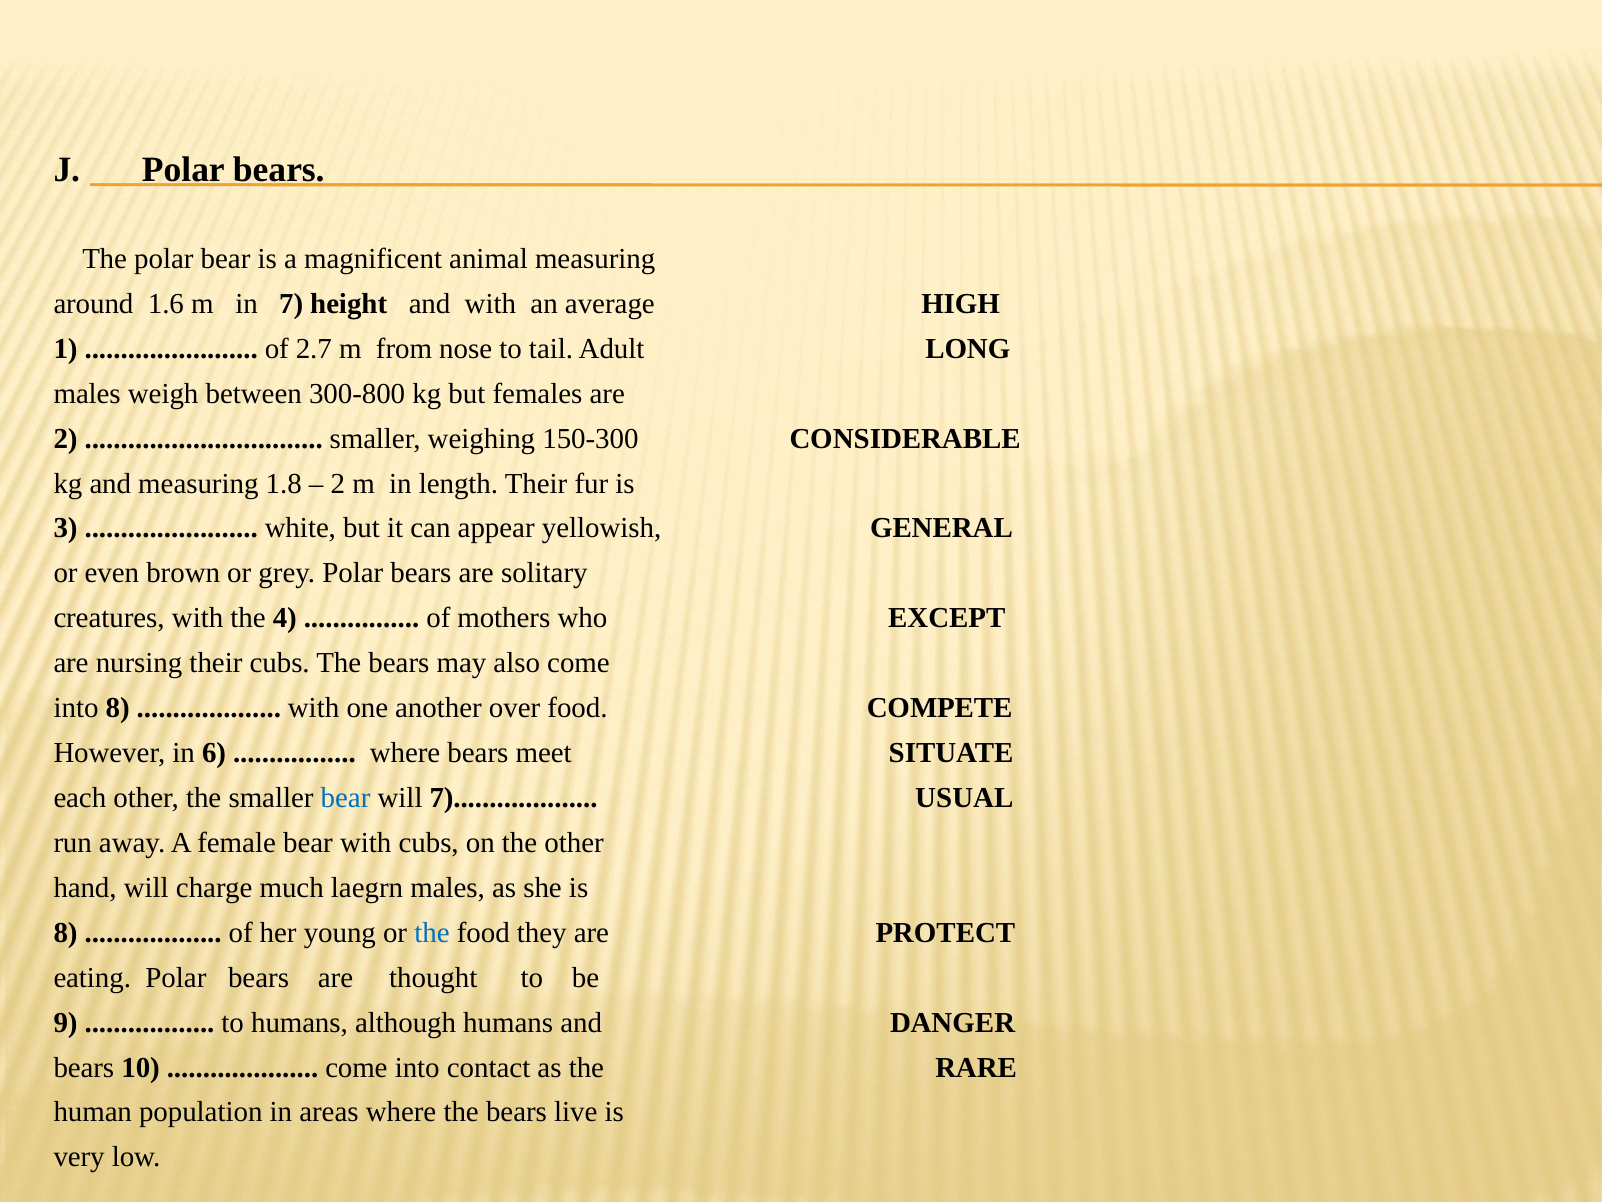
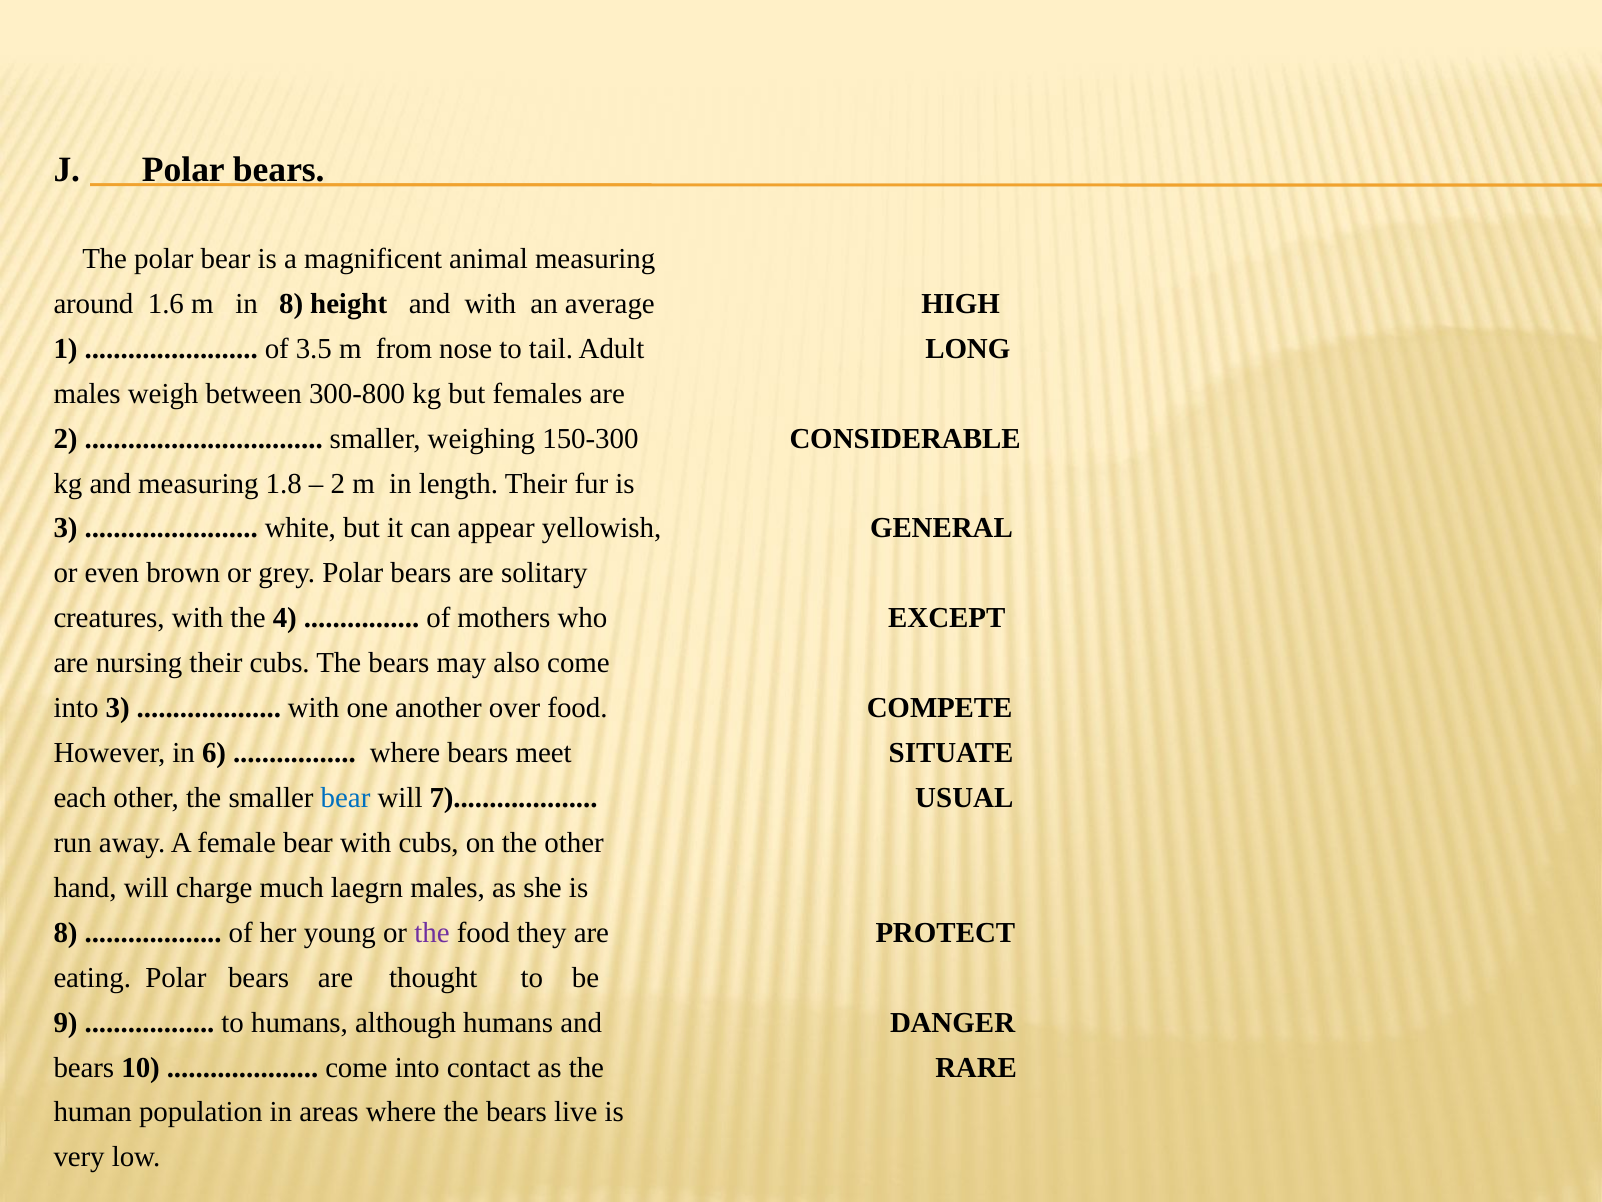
in 7: 7 -> 8
2.7: 2.7 -> 3.5
into 8: 8 -> 3
the at (432, 932) colour: blue -> purple
